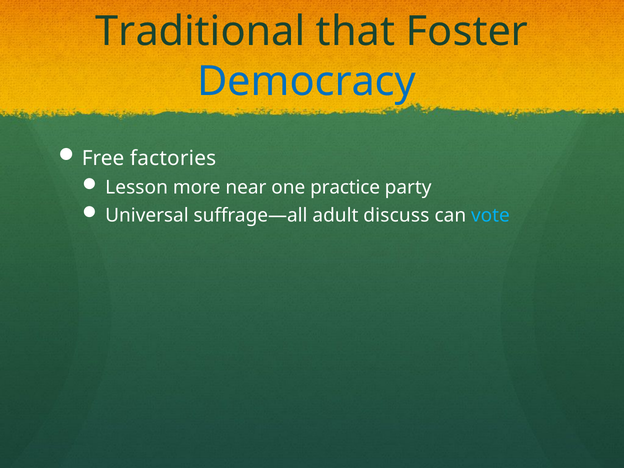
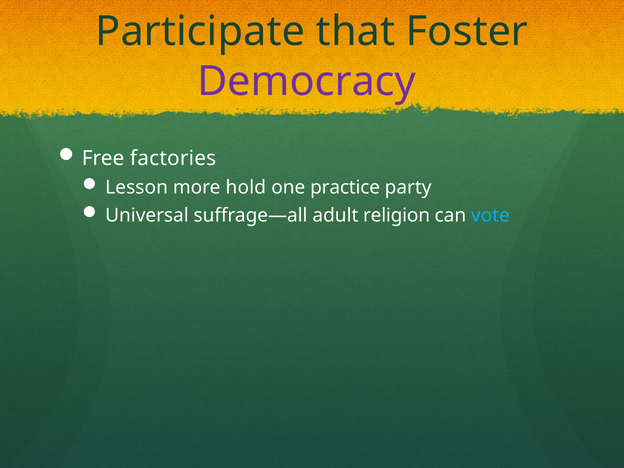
Traditional: Traditional -> Participate
Democracy colour: blue -> purple
near: near -> hold
discuss: discuss -> religion
